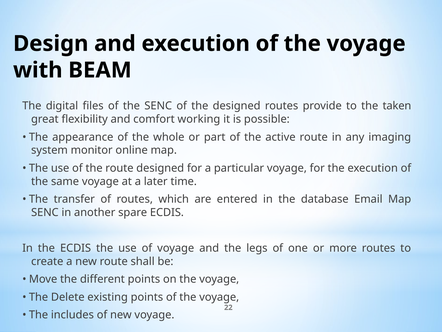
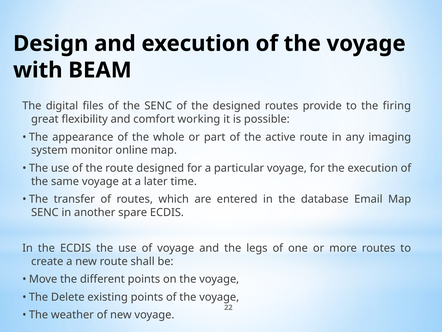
taken: taken -> firing
includes: includes -> weather
